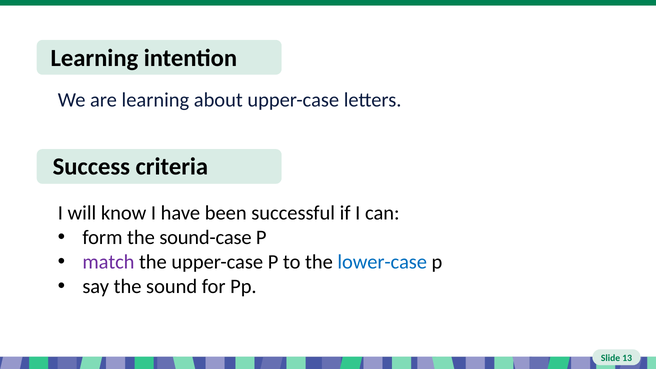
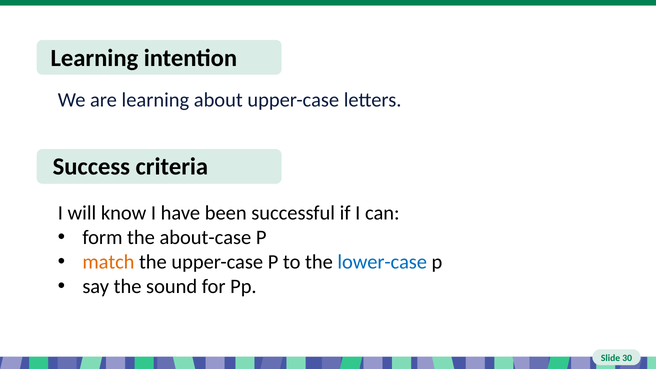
sound-case: sound-case -> about-case
match colour: purple -> orange
13: 13 -> 30
